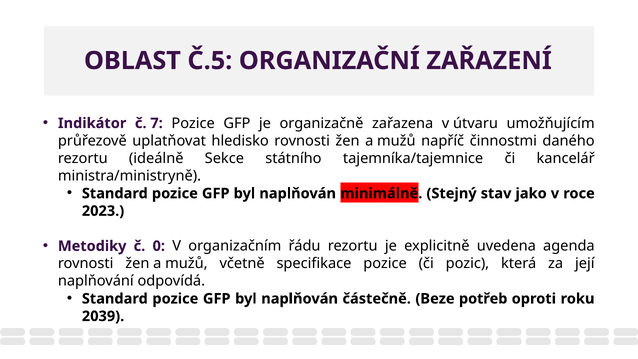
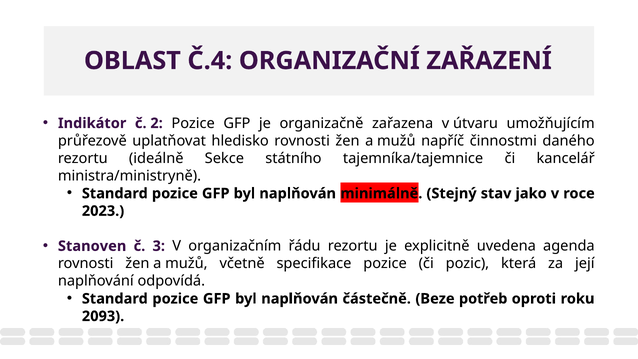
Č.5: Č.5 -> Č.4
7: 7 -> 2
Metodiky: Metodiky -> Stanoven
0: 0 -> 3
2039: 2039 -> 2093
